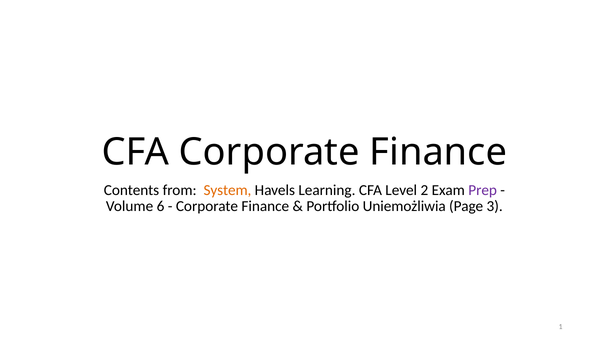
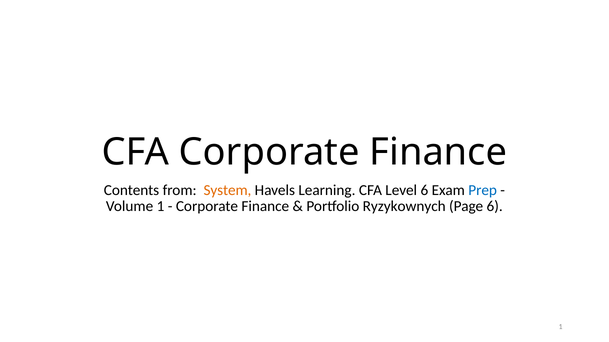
Level 2: 2 -> 6
Prep colour: purple -> blue
Volume 6: 6 -> 1
Uniemożliwia: Uniemożliwia -> Ryzykownych
Page 3: 3 -> 6
